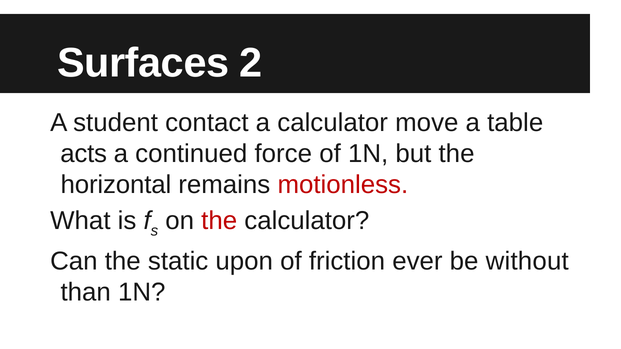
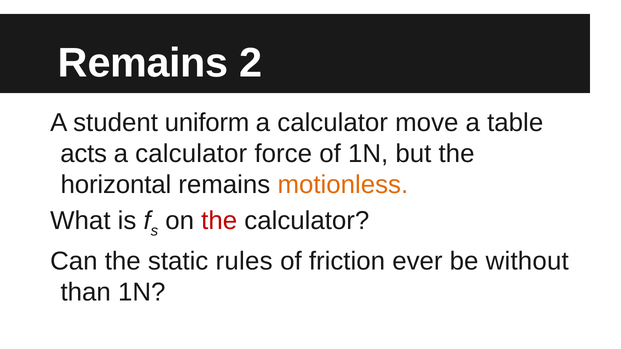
Surfaces at (143, 63): Surfaces -> Remains
contact: contact -> uniform
continued at (191, 154): continued -> calculator
motionless colour: red -> orange
upon: upon -> rules
